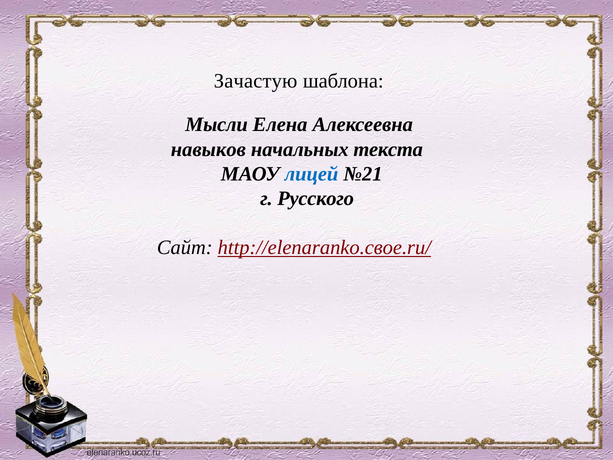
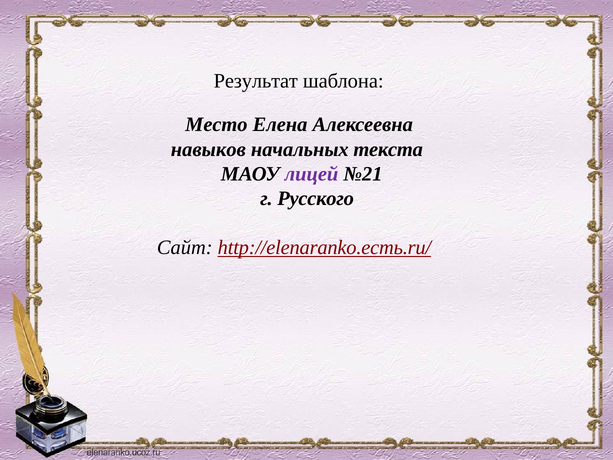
Зачастую: Зачастую -> Результат
Мысли: Мысли -> Место
лицей colour: blue -> purple
http://elenaranko.свое.ru/: http://elenaranko.свое.ru/ -> http://elenaranko.есть.ru/
